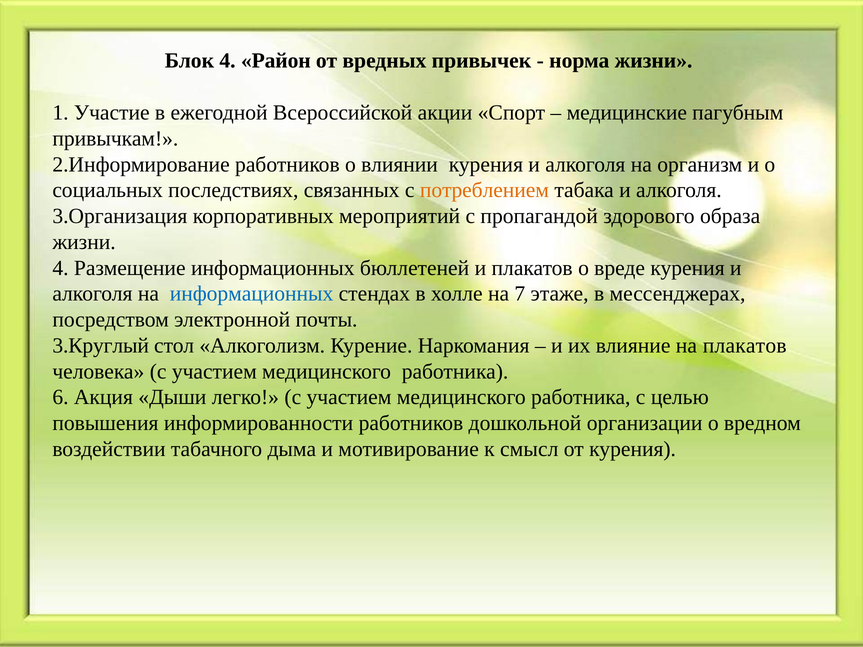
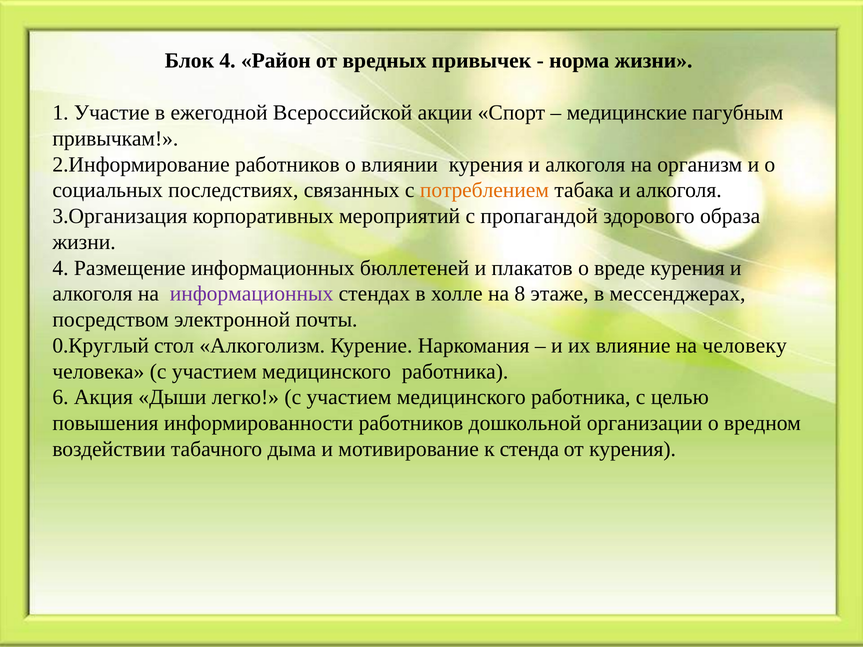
информационных at (252, 294) colour: blue -> purple
7: 7 -> 8
3.Круглый: 3.Круглый -> 0.Круглый
на плакатов: плакатов -> человеку
смысл: смысл -> стенда
